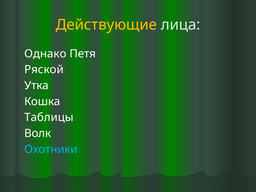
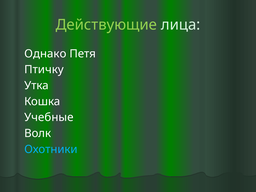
Действующие colour: yellow -> light green
Ряской: Ряской -> Птичку
Таблицы: Таблицы -> Учебные
